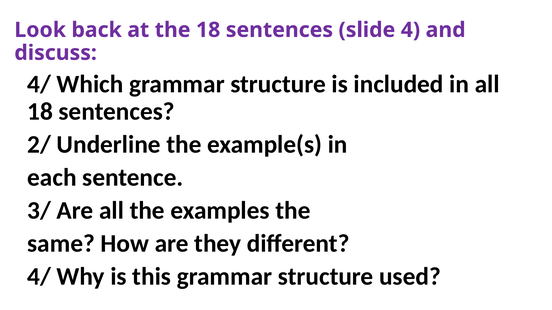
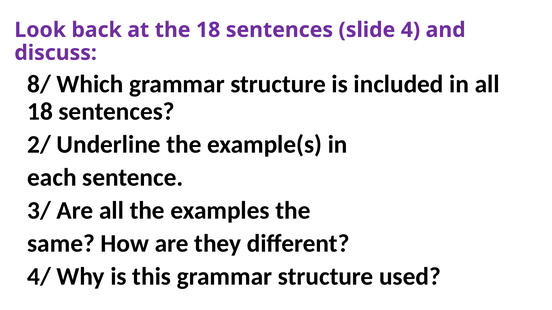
4/ at (39, 84): 4/ -> 8/
